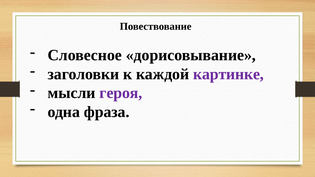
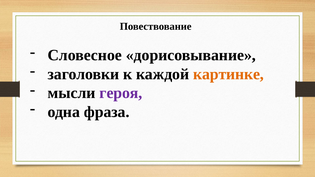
картинке colour: purple -> orange
